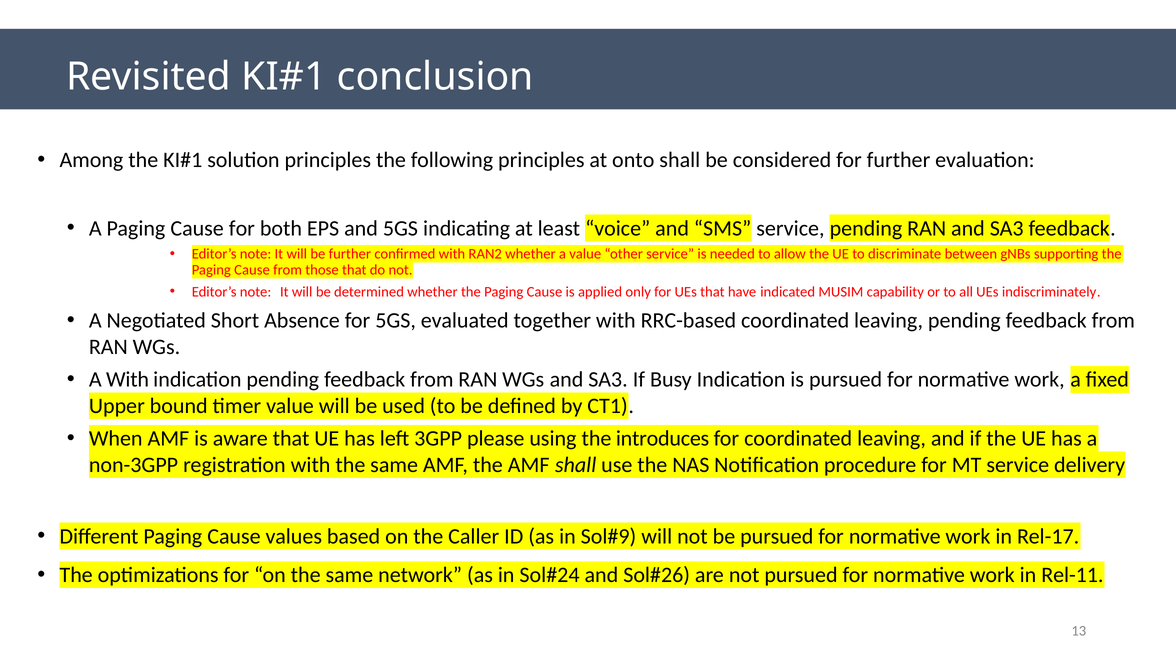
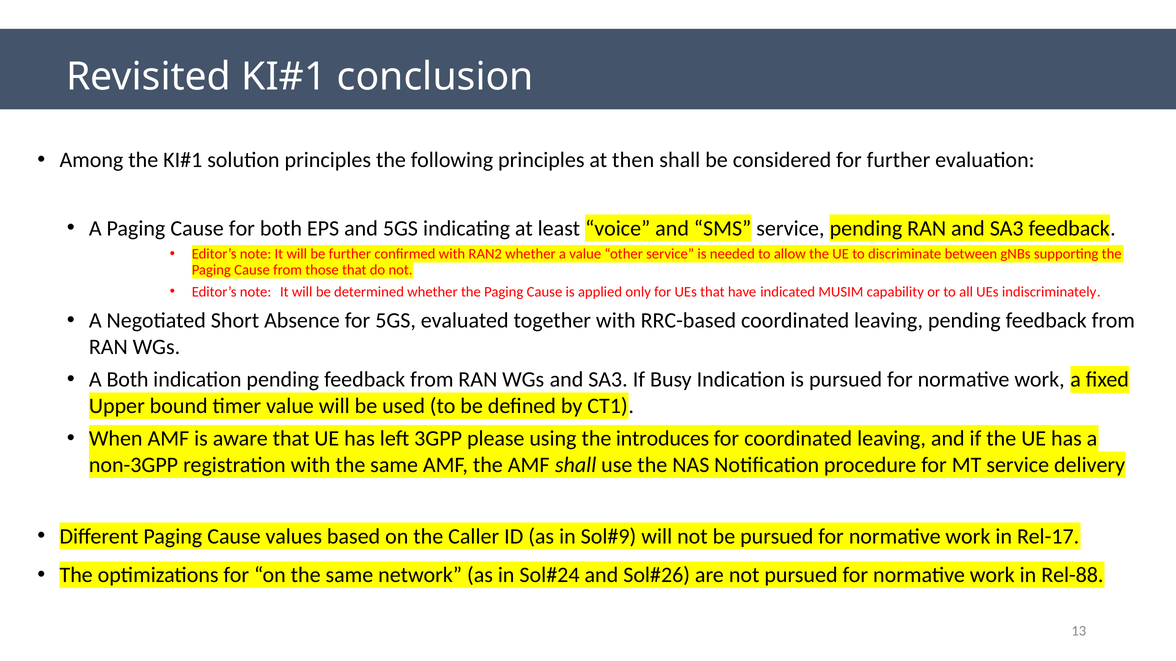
onto: onto -> then
A With: With -> Both
Rel-11: Rel-11 -> Rel-88
